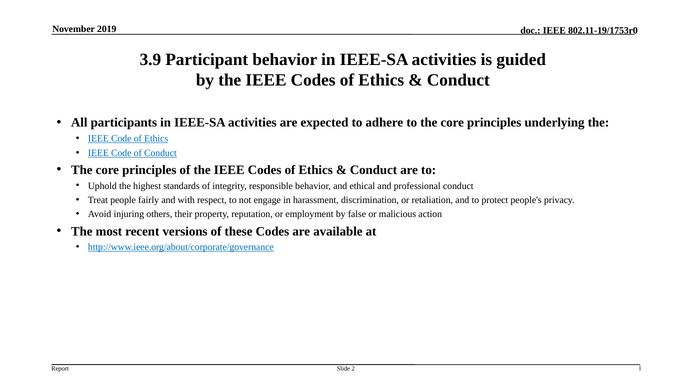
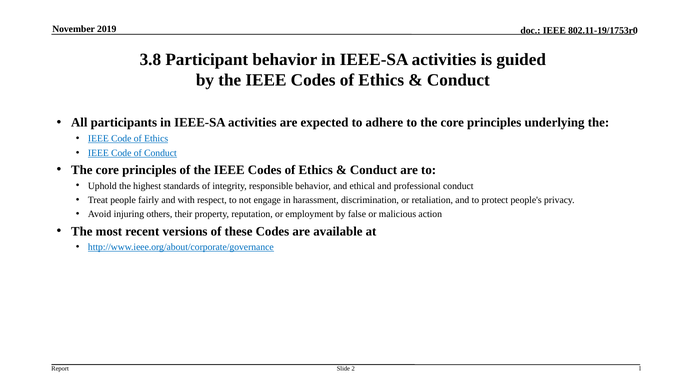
3.9: 3.9 -> 3.8
